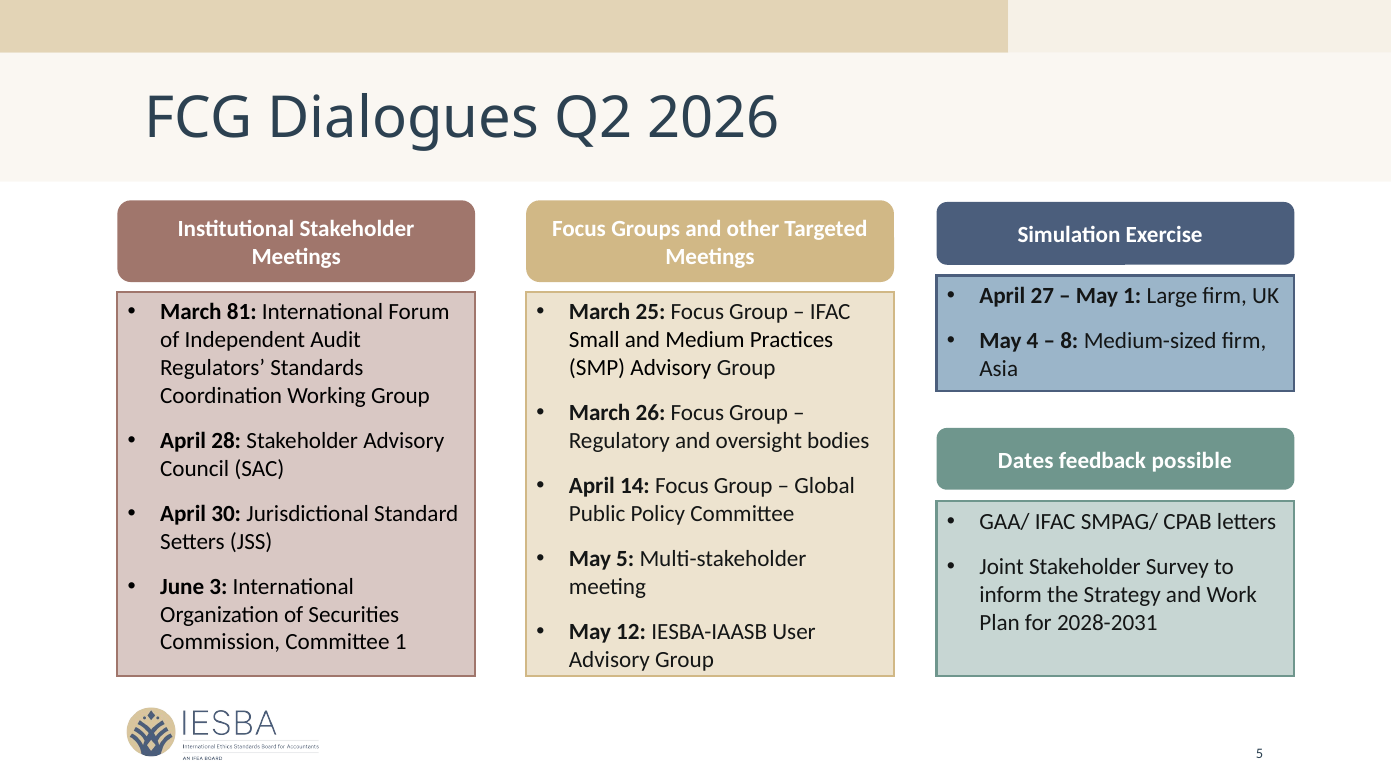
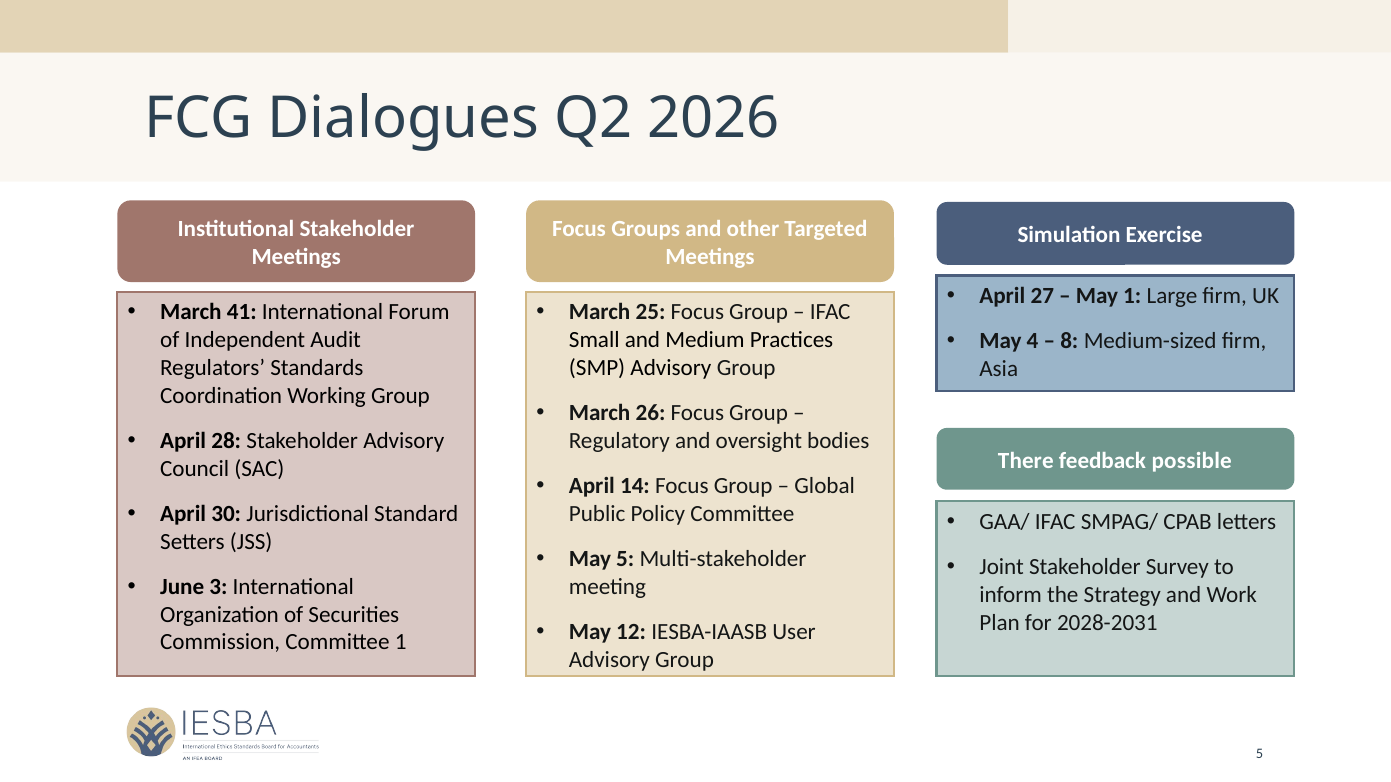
81: 81 -> 41
Dates: Dates -> There
